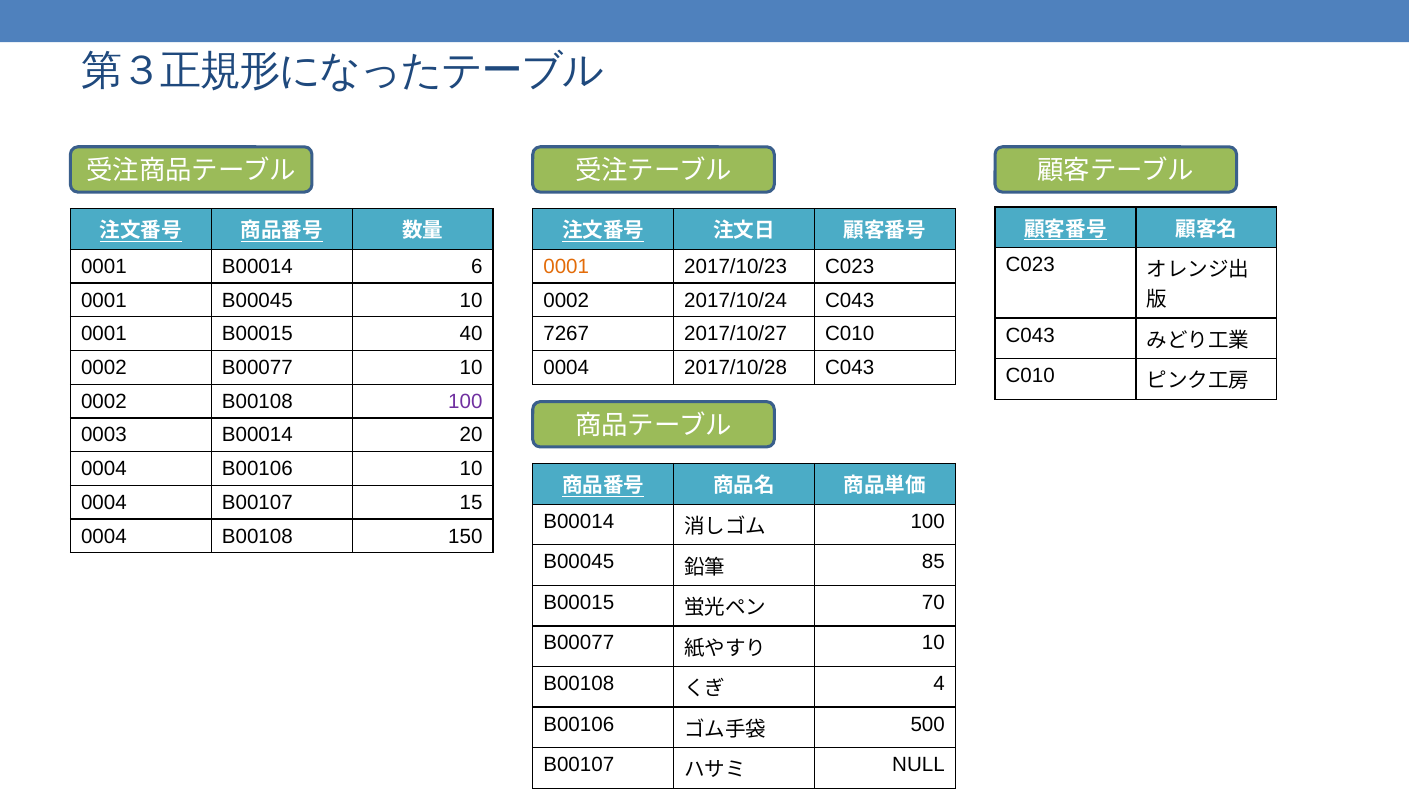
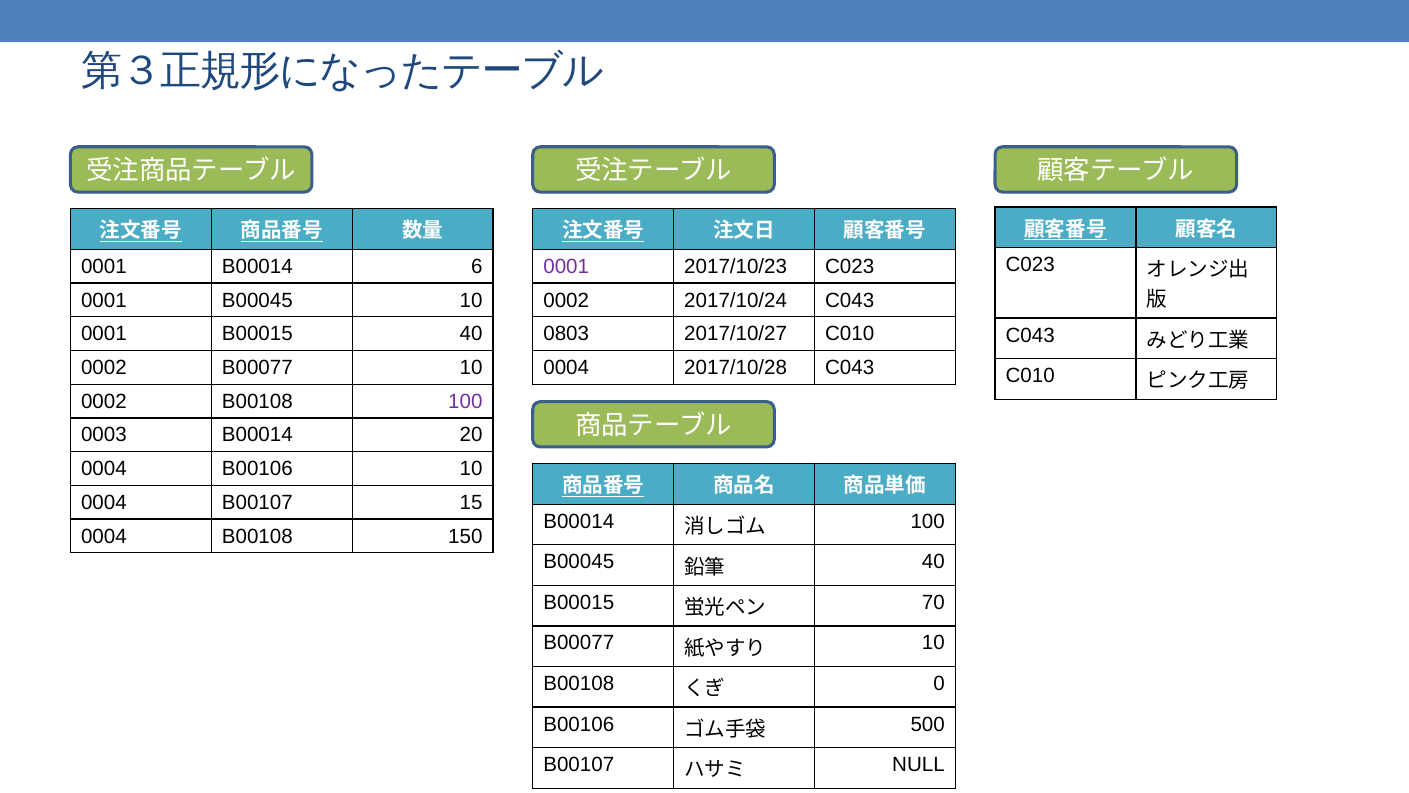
0001 at (566, 266) colour: orange -> purple
7267: 7267 -> 0803
85 at (933, 562): 85 -> 40
4: 4 -> 0
